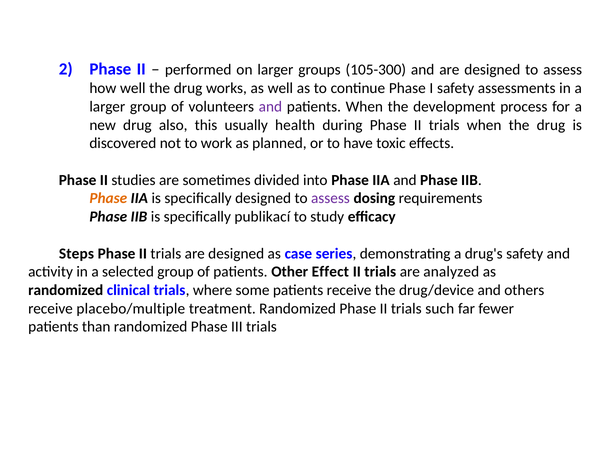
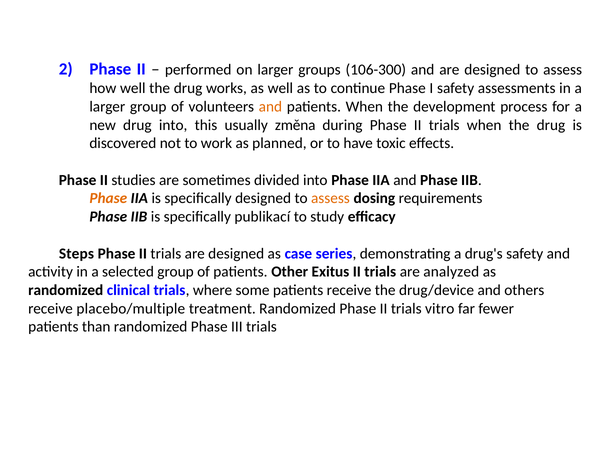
105-300: 105-300 -> 106-300
and at (270, 107) colour: purple -> orange
drug also: also -> into
health: health -> změna
assess at (330, 198) colour: purple -> orange
Effect: Effect -> Exitus
such: such -> vitro
